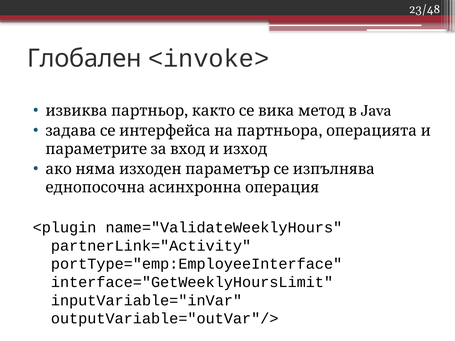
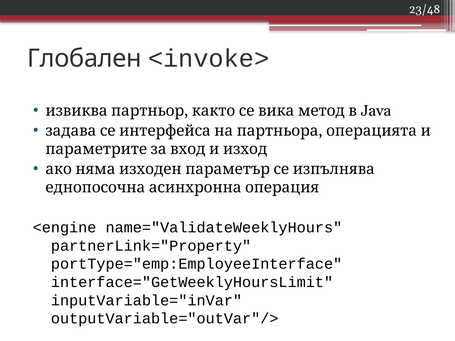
<plugin: <plugin -> <engine
partnerLink="Activity: partnerLink="Activity -> partnerLink="Property
